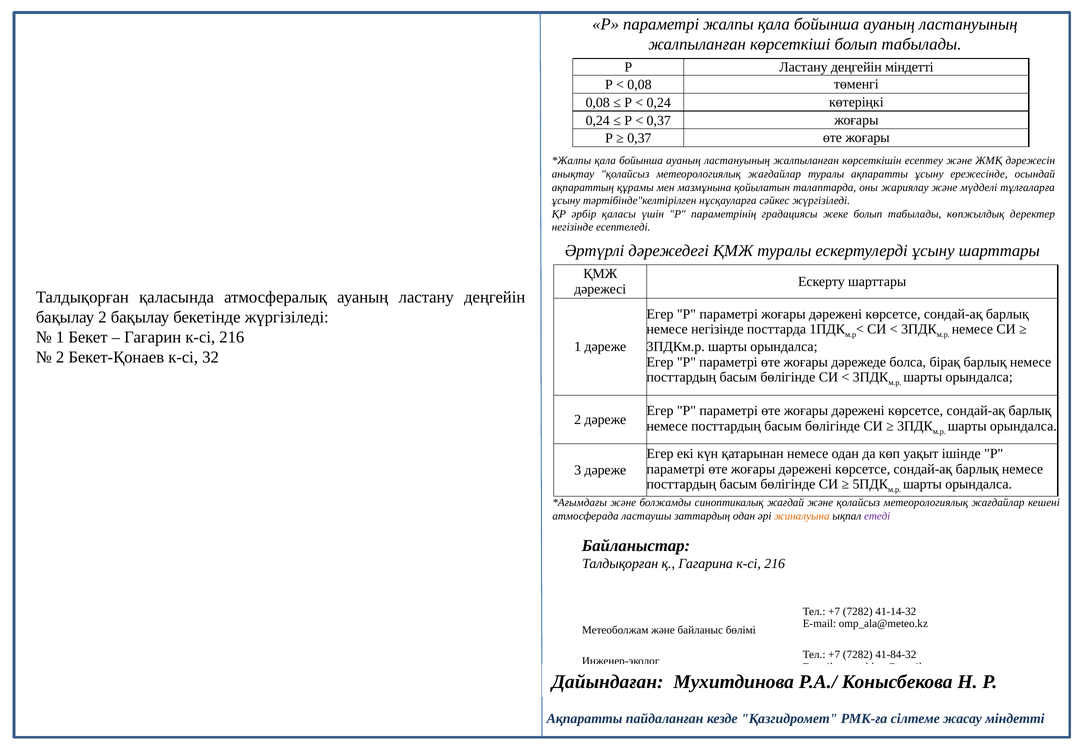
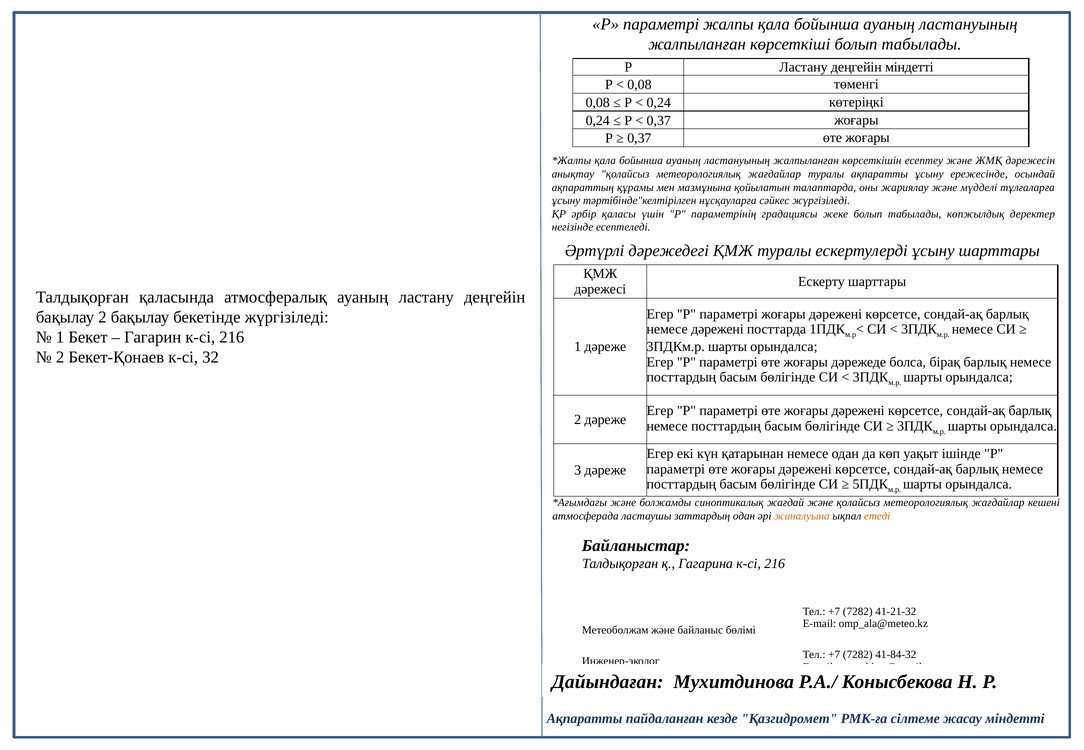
немесе негізінде: негізінде -> дәрежені
етеді colour: purple -> orange
41-14-32: 41-14-32 -> 41-21-32
